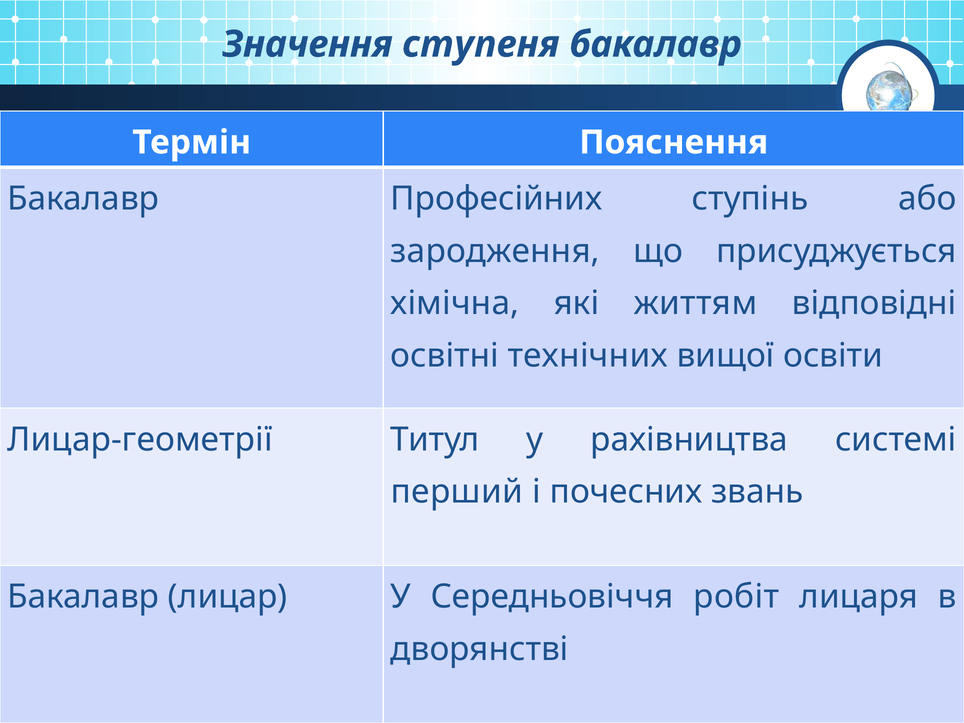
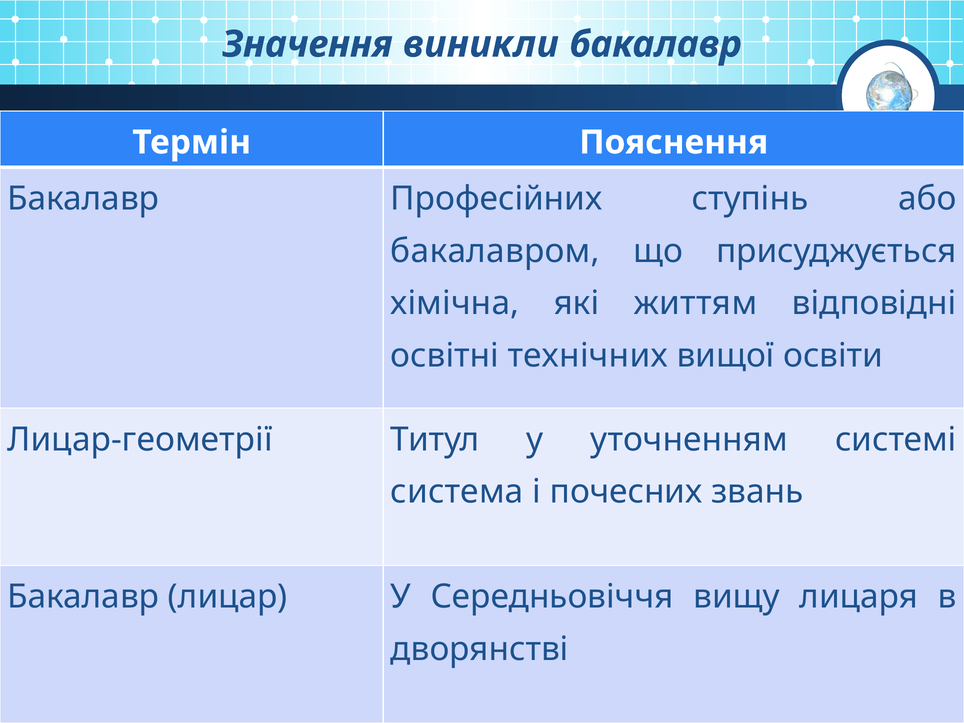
ступеня: ступеня -> виникли
зародження: зародження -> бакалавром
рахівництва: рахівництва -> уточненням
перший: перший -> система
робіт: робіт -> вищу
